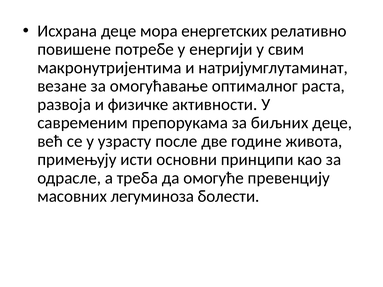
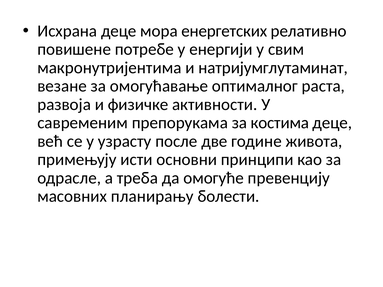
биљних: биљних -> костима
легуминоза: легуминоза -> планирању
